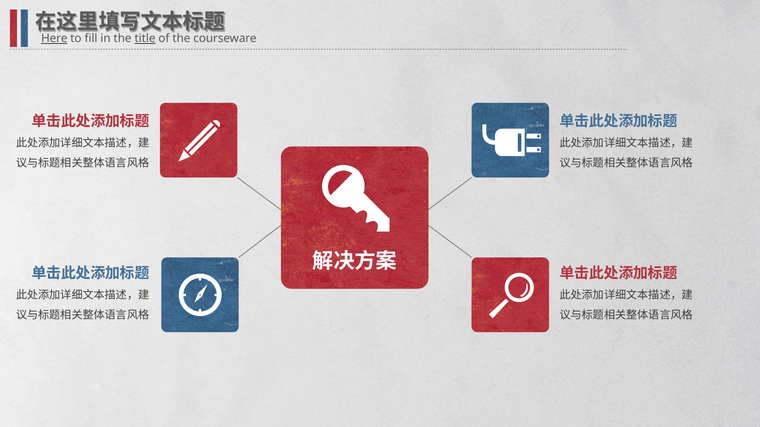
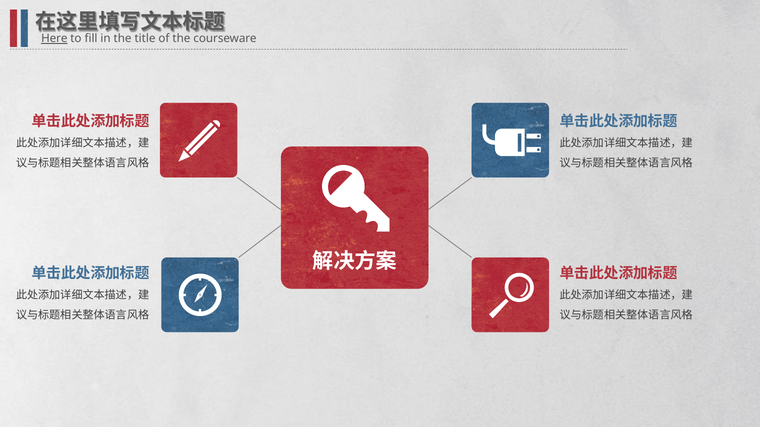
title underline: present -> none
